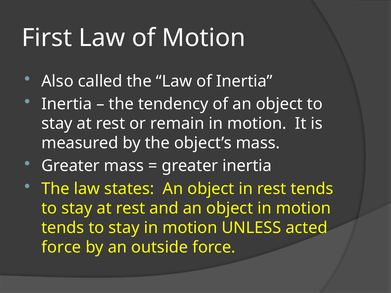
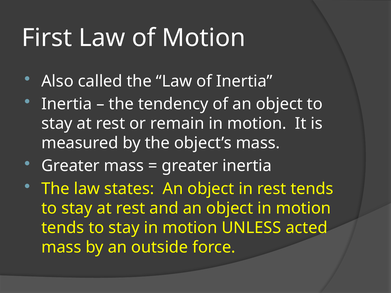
force at (61, 247): force -> mass
